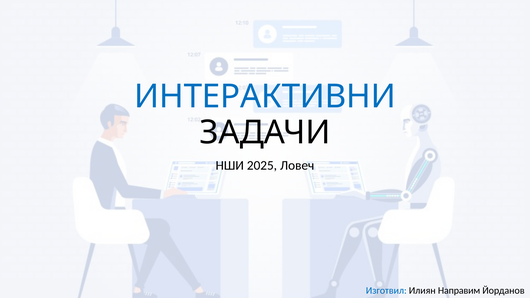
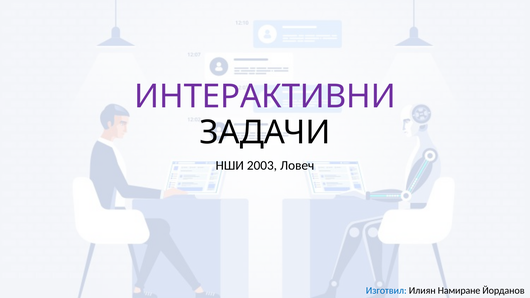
ИНТЕРАКТИВНИ colour: blue -> purple
2025: 2025 -> 2003
Направим: Направим -> Намиране
